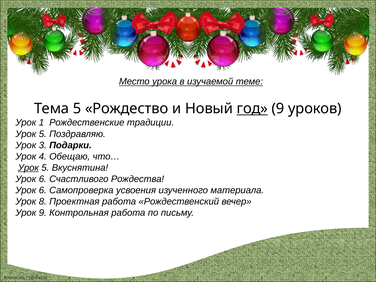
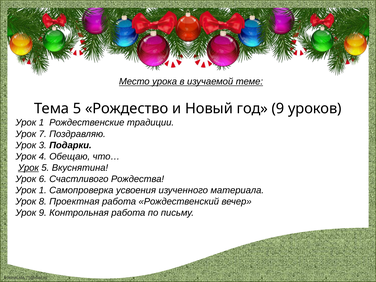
год underline: present -> none
5 at (43, 134): 5 -> 7
6 at (43, 190): 6 -> 1
